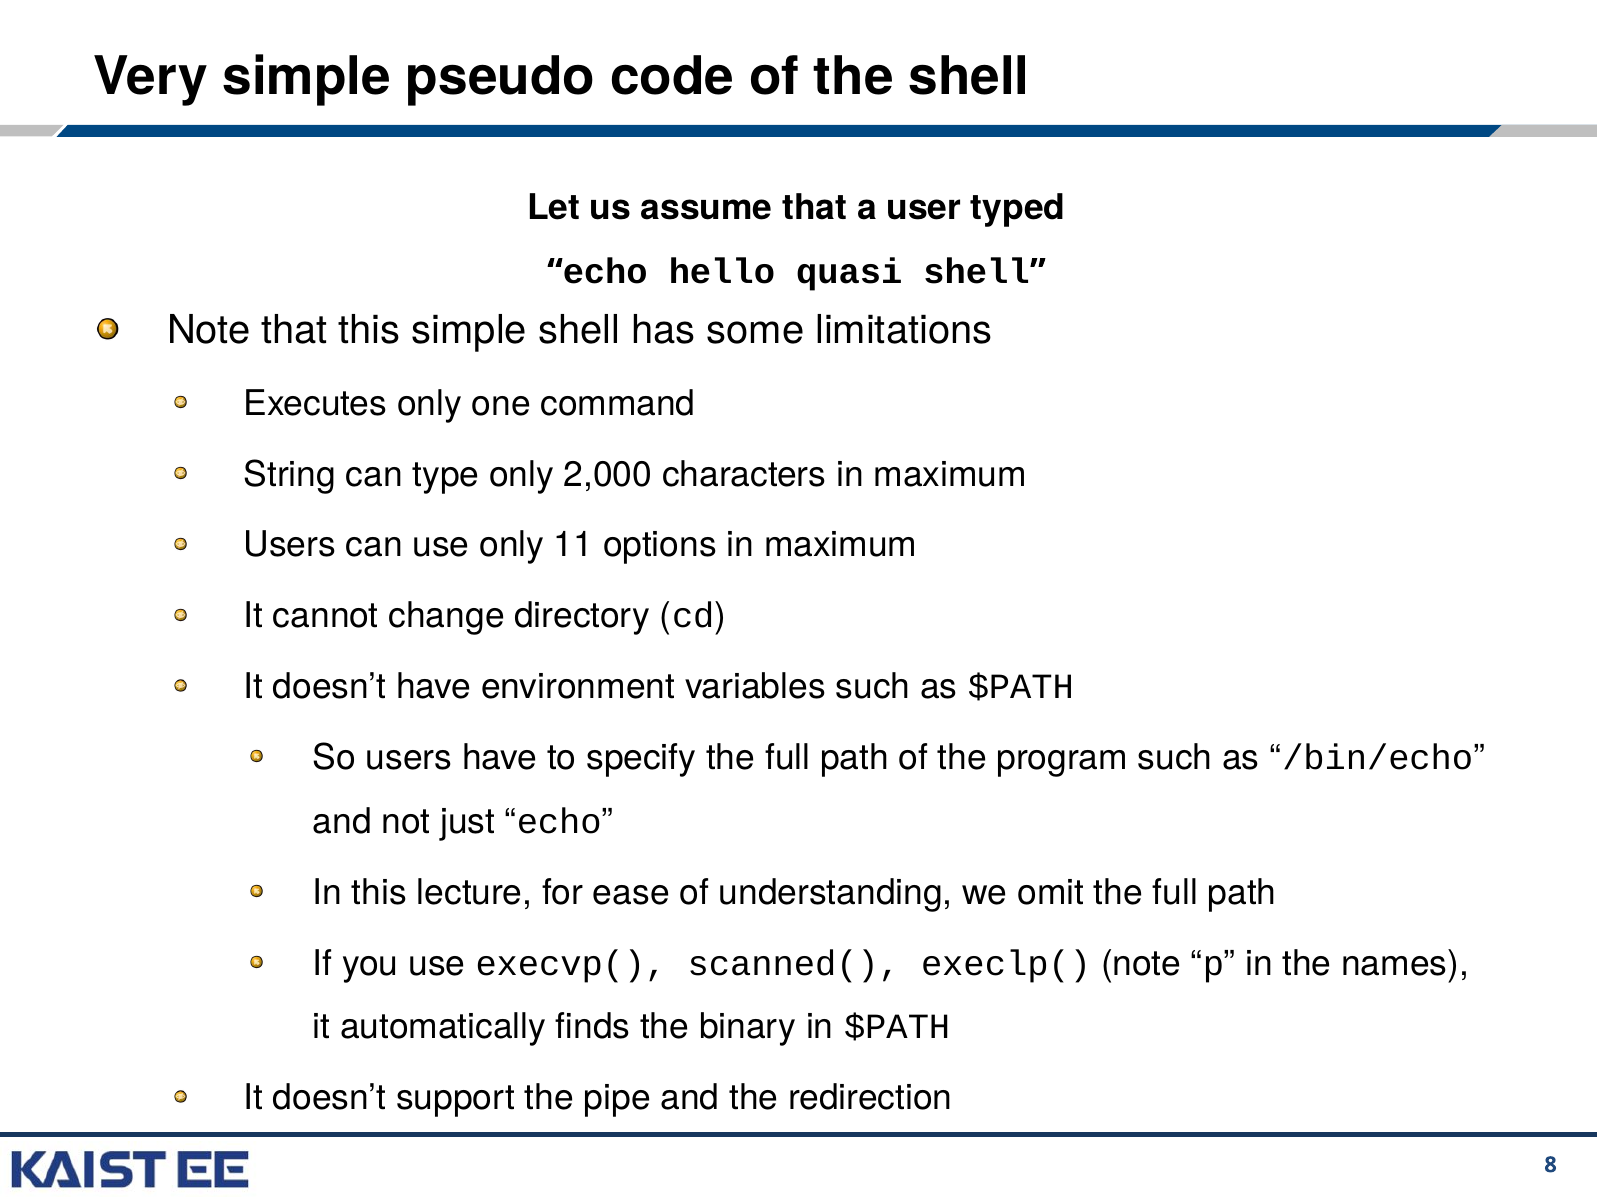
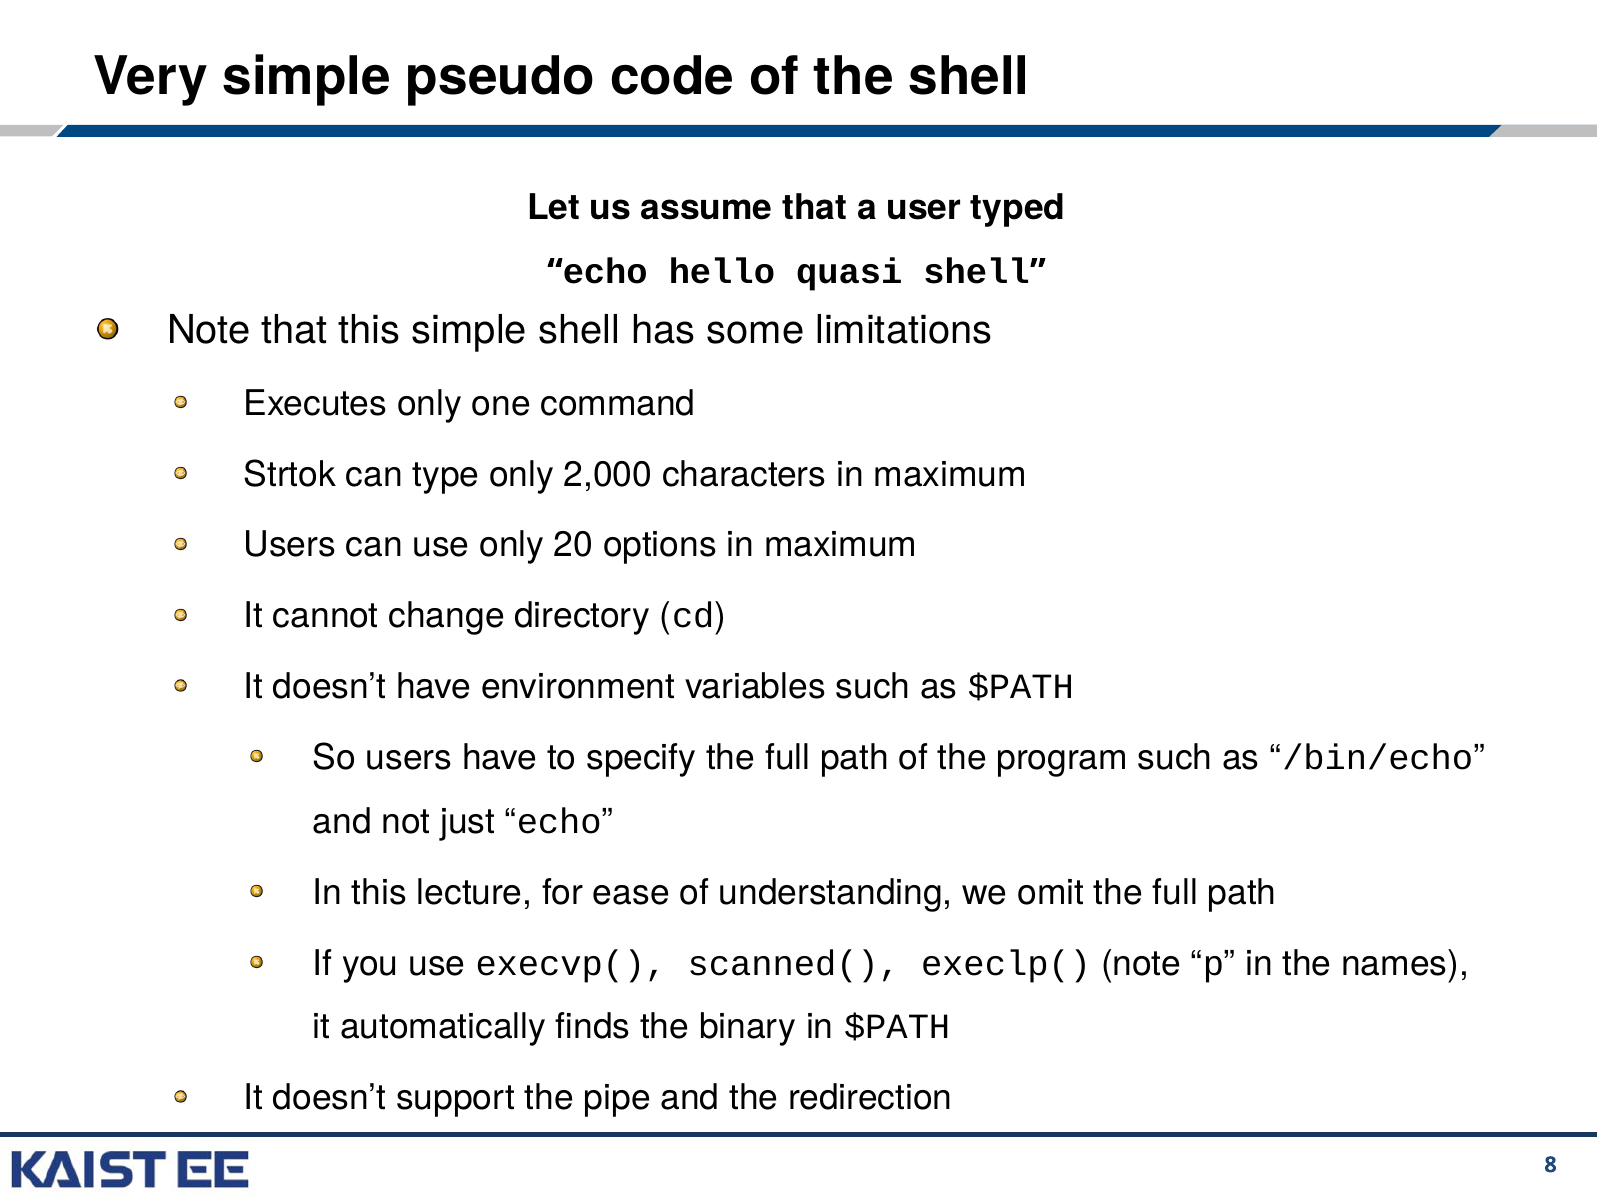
String: String -> Strtok
11: 11 -> 20
